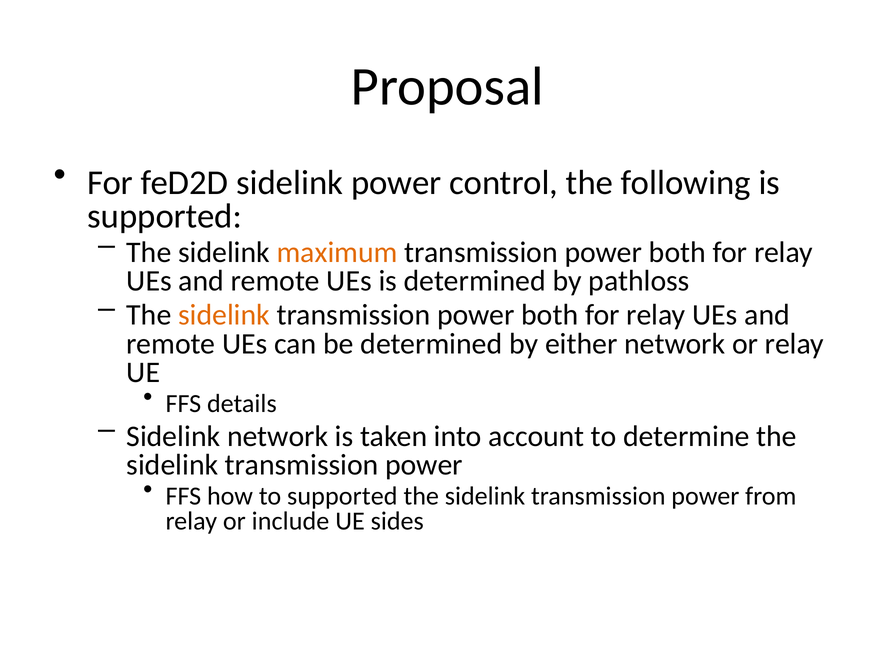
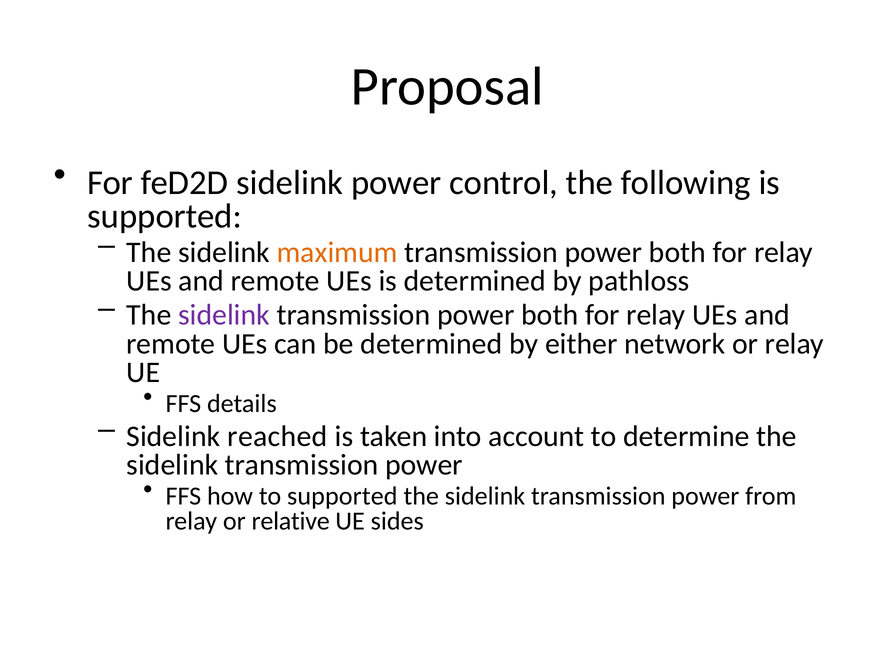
sidelink at (224, 315) colour: orange -> purple
Sidelink network: network -> reached
include: include -> relative
